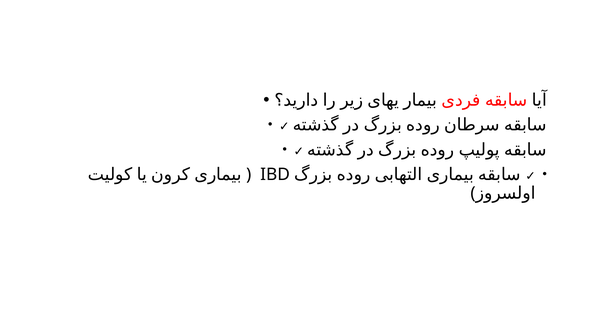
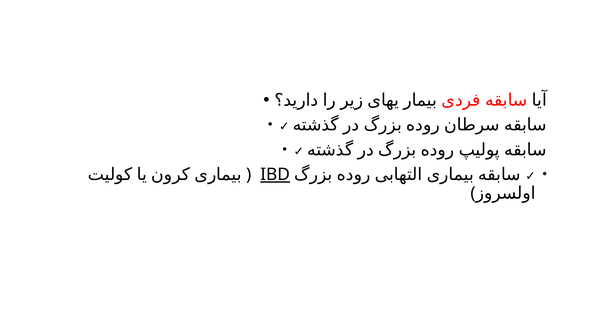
IBD underline: none -> present
